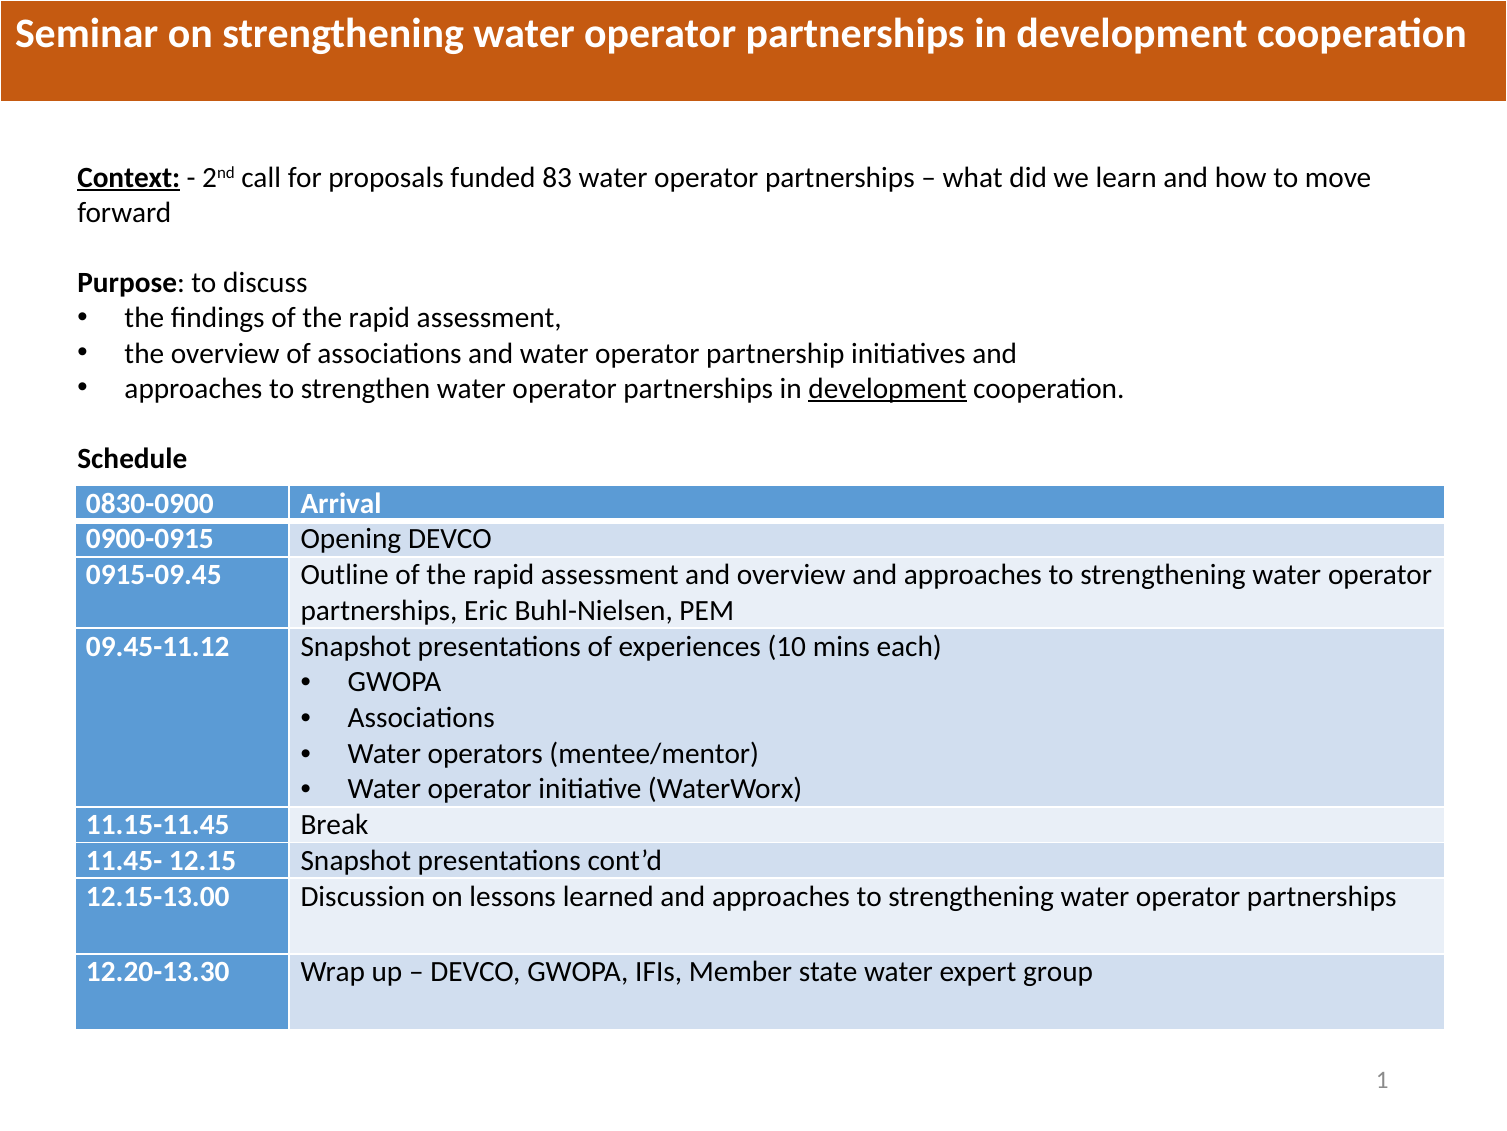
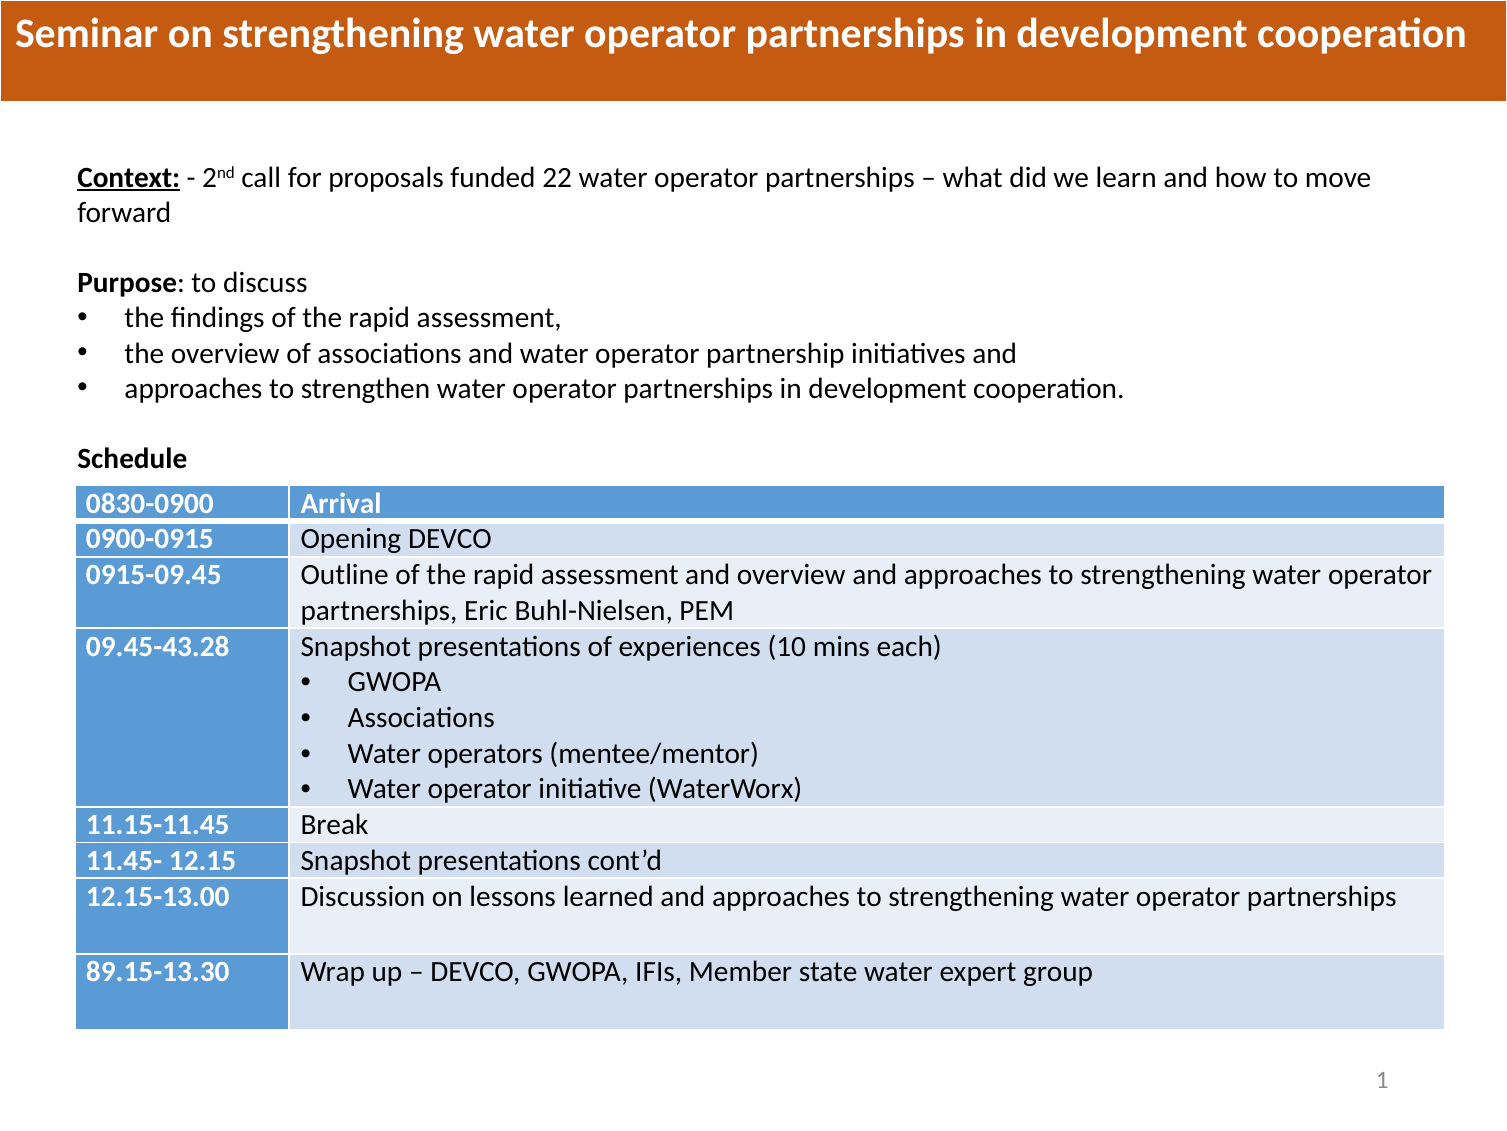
83: 83 -> 22
development at (888, 388) underline: present -> none
09.45-11.12: 09.45-11.12 -> 09.45-43.28
12.20-13.30: 12.20-13.30 -> 89.15-13.30
